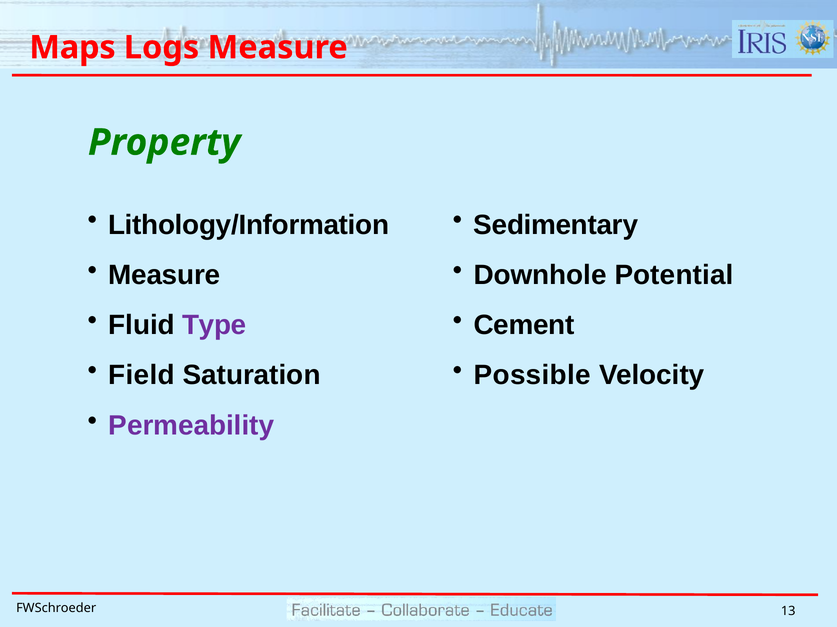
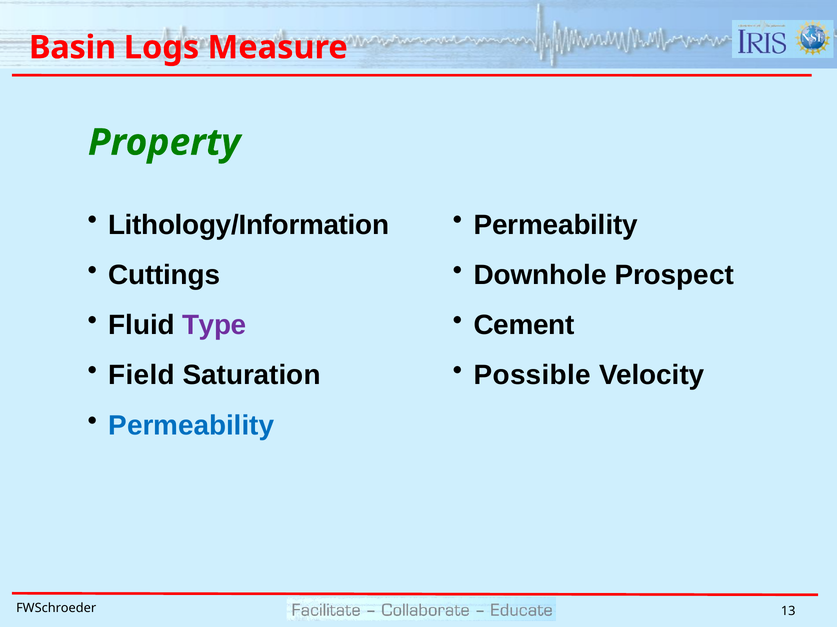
Maps: Maps -> Basin
Sedimentary at (556, 225): Sedimentary -> Permeability
Measure at (164, 275): Measure -> Cuttings
Potential: Potential -> Prospect
Permeability at (191, 426) colour: purple -> blue
